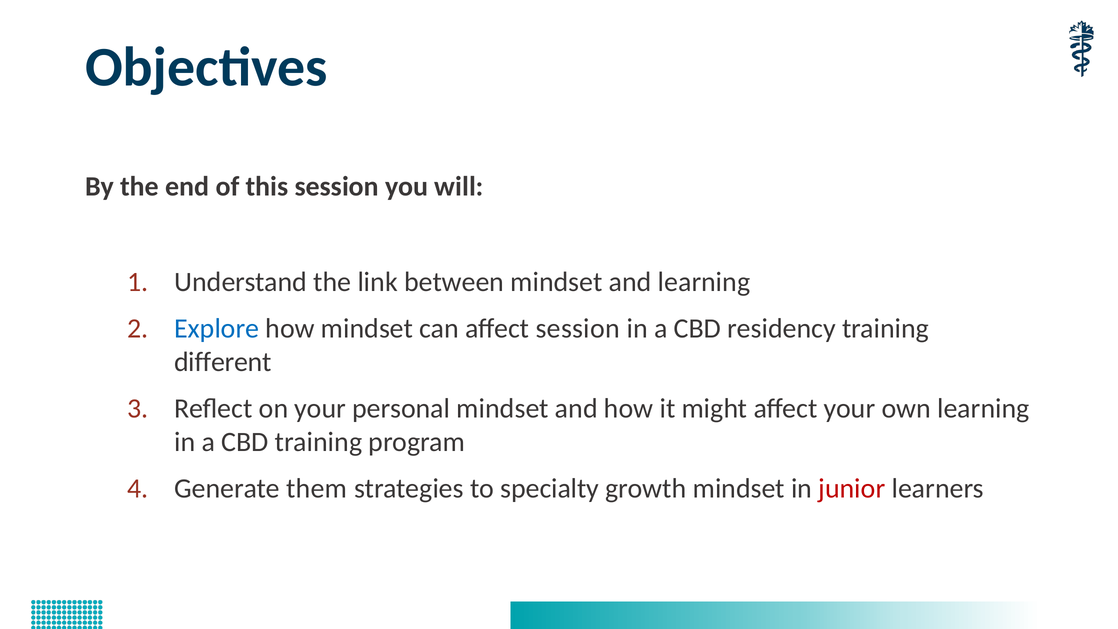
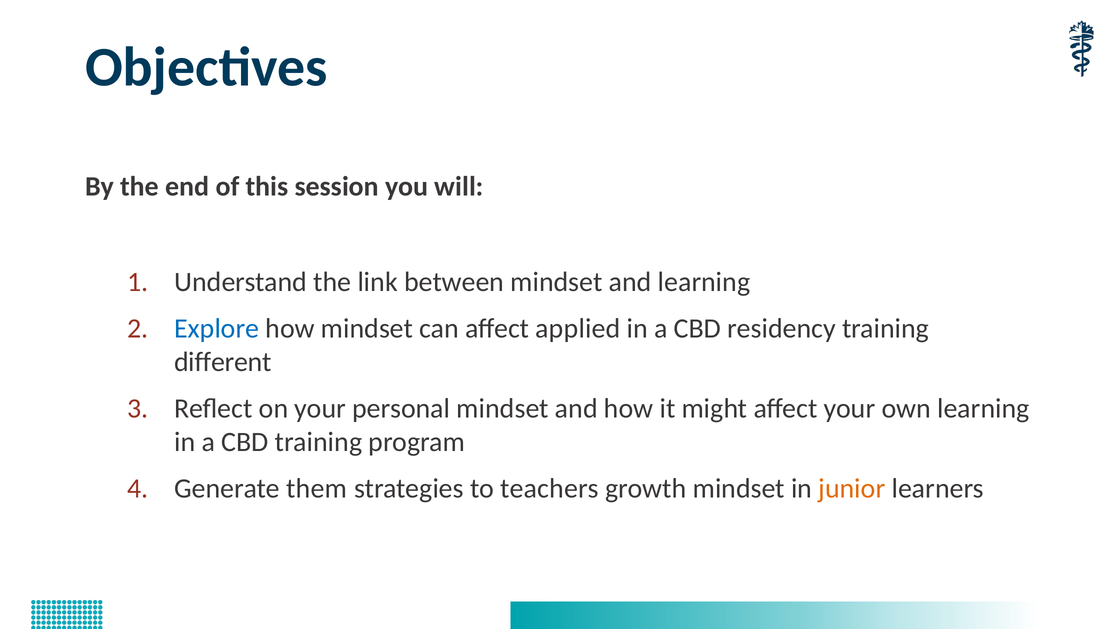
affect session: session -> applied
specialty: specialty -> teachers
junior colour: red -> orange
